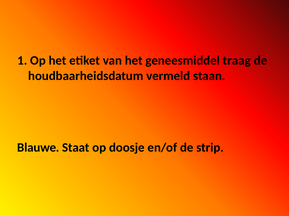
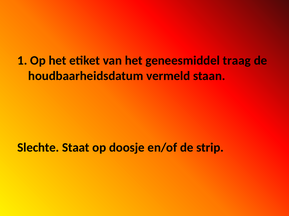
Blauwe: Blauwe -> Slechte
